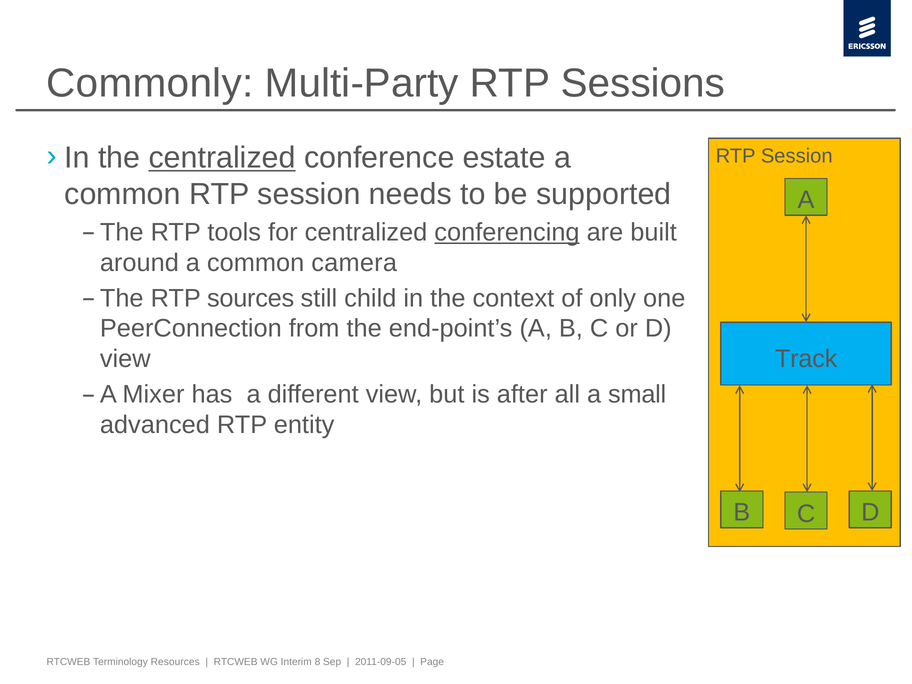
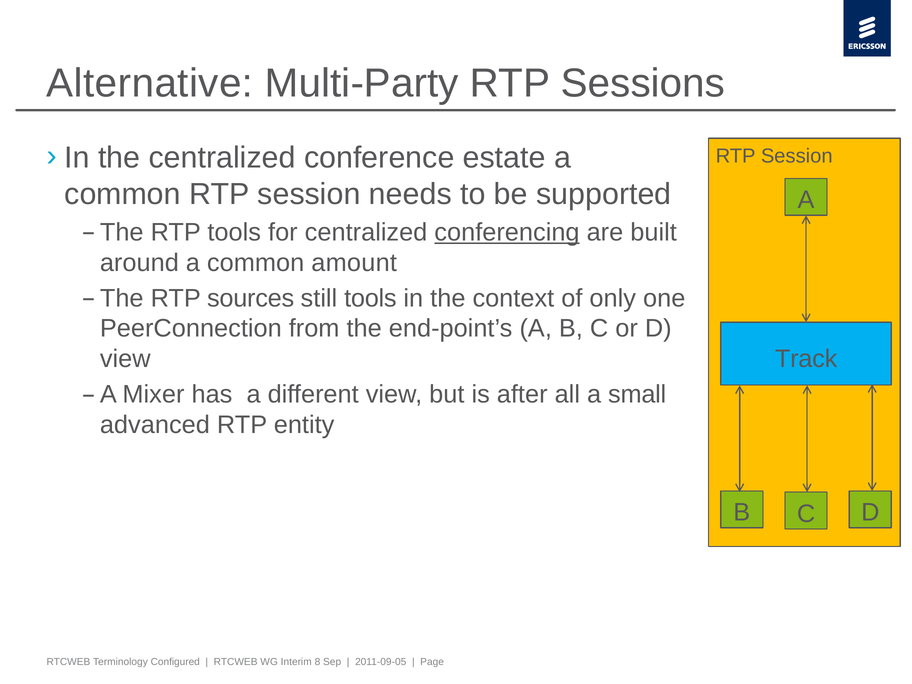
Commonly: Commonly -> Alternative
centralized at (222, 158) underline: present -> none
camera: camera -> amount
still child: child -> tools
Resources: Resources -> Configured
